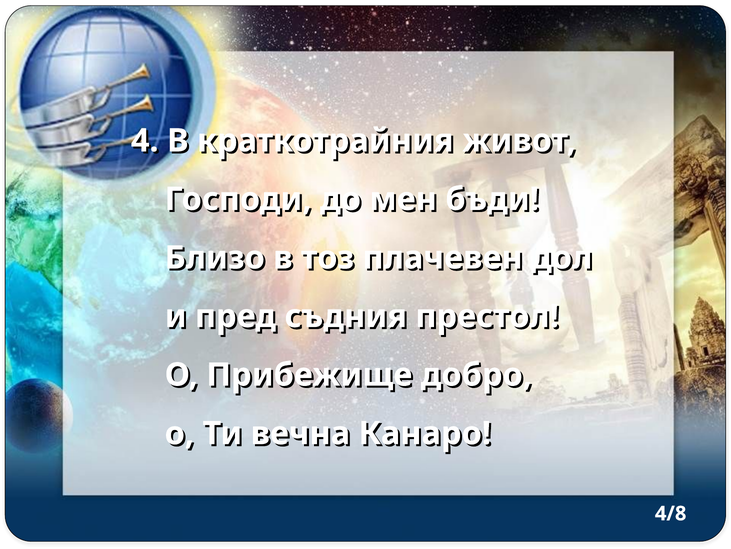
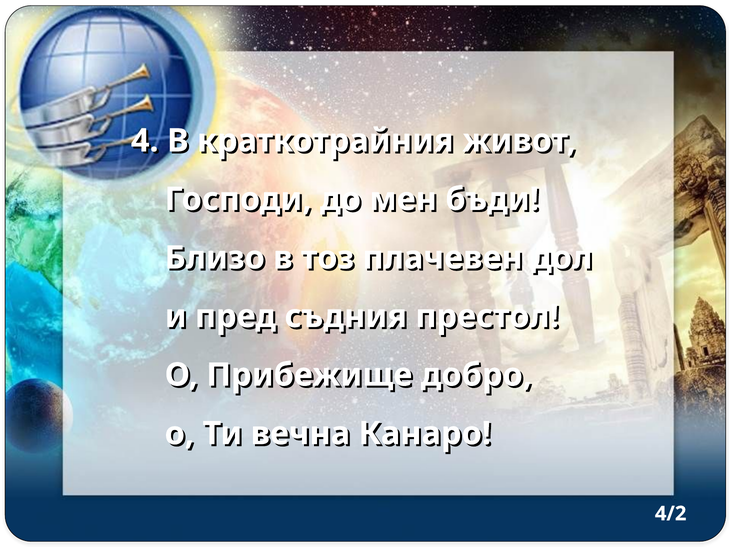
4/8: 4/8 -> 4/2
